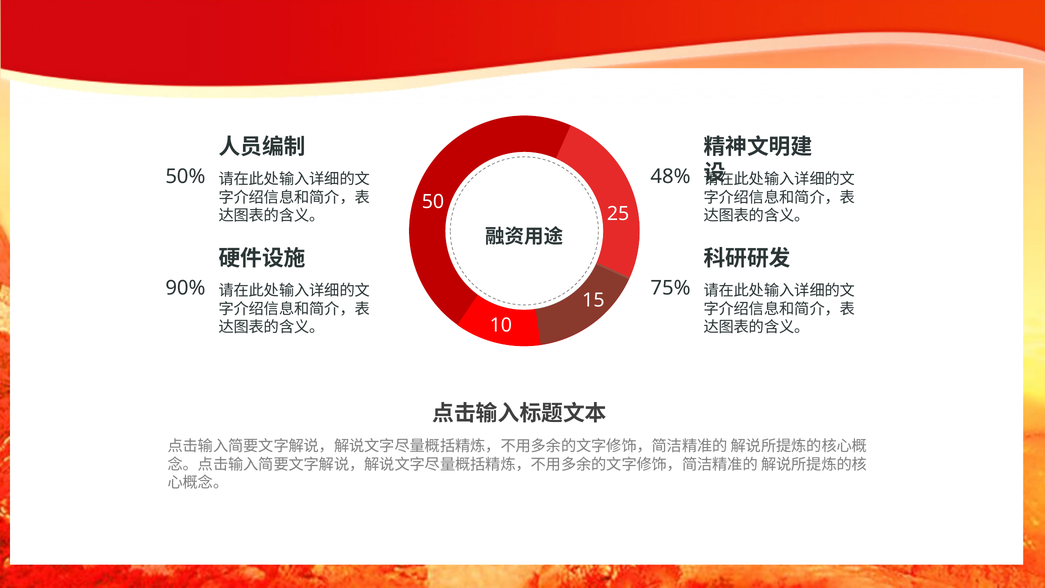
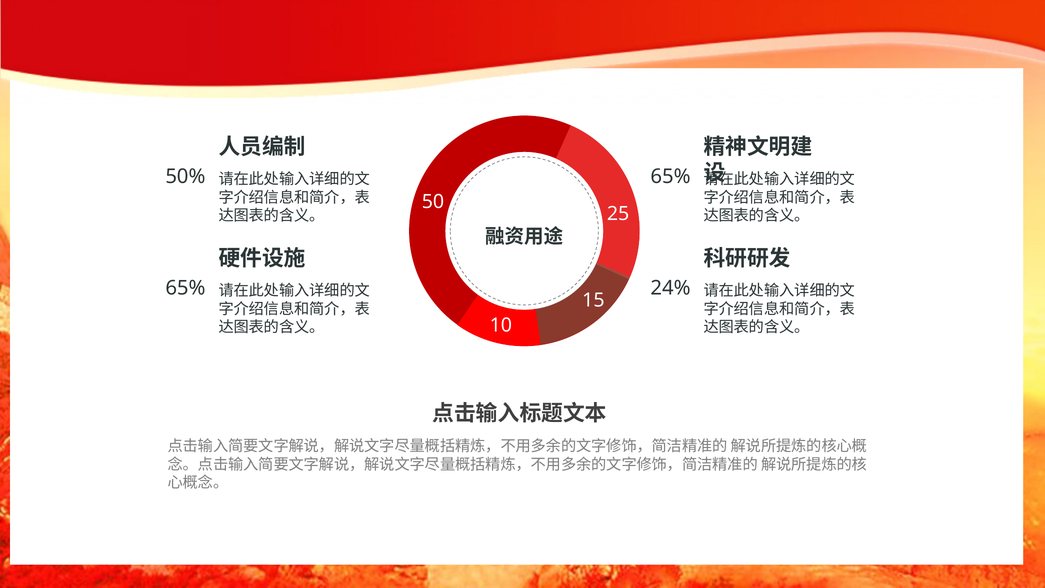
48% at (670, 177): 48% -> 65%
90% at (185, 288): 90% -> 65%
75%: 75% -> 24%
